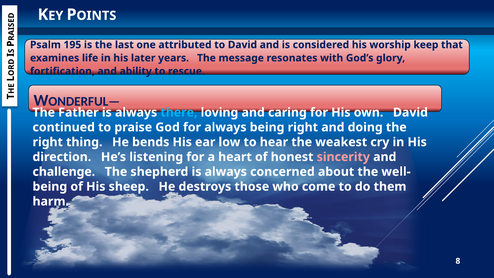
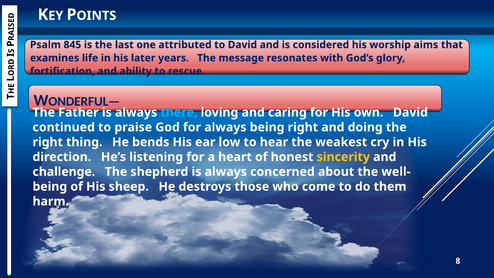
195: 195 -> 845
keep: keep -> aims
sincerity colour: pink -> yellow
